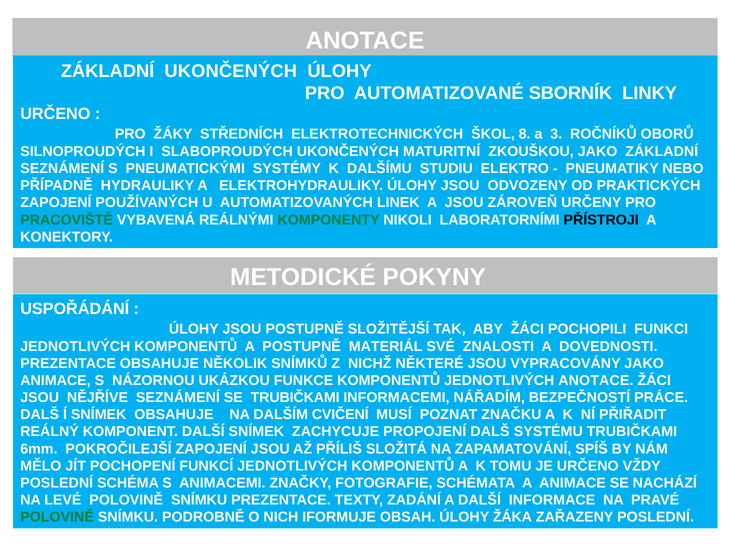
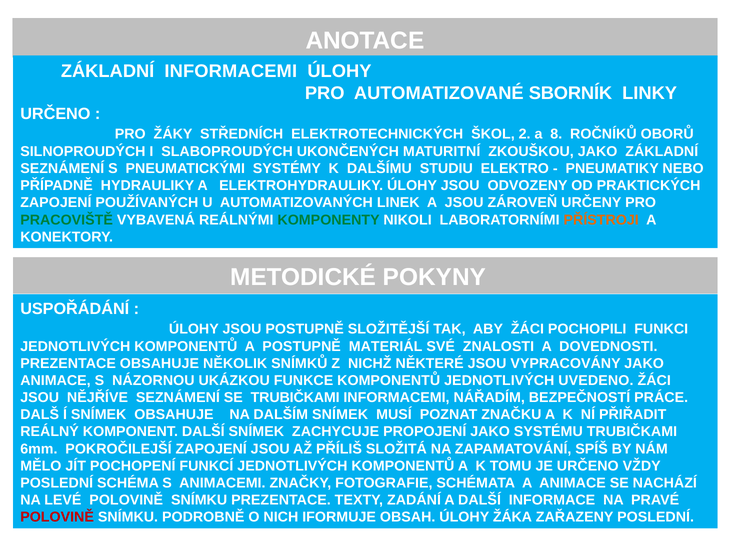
ZÁKLADNÍ UKONČENÝCH: UKONČENÝCH -> INFORMACEMI
8: 8 -> 2
3: 3 -> 8
PŘÍSTROJI colour: black -> orange
JEDNOTLIVÝCH ANOTACE: ANOTACE -> UVEDENO
DALŠÍM CVIČENÍ: CVIČENÍ -> SNÍMEK
PROPOJENÍ DALŠ: DALŠ -> JAKO
POLOVINĚ at (57, 517) colour: green -> red
